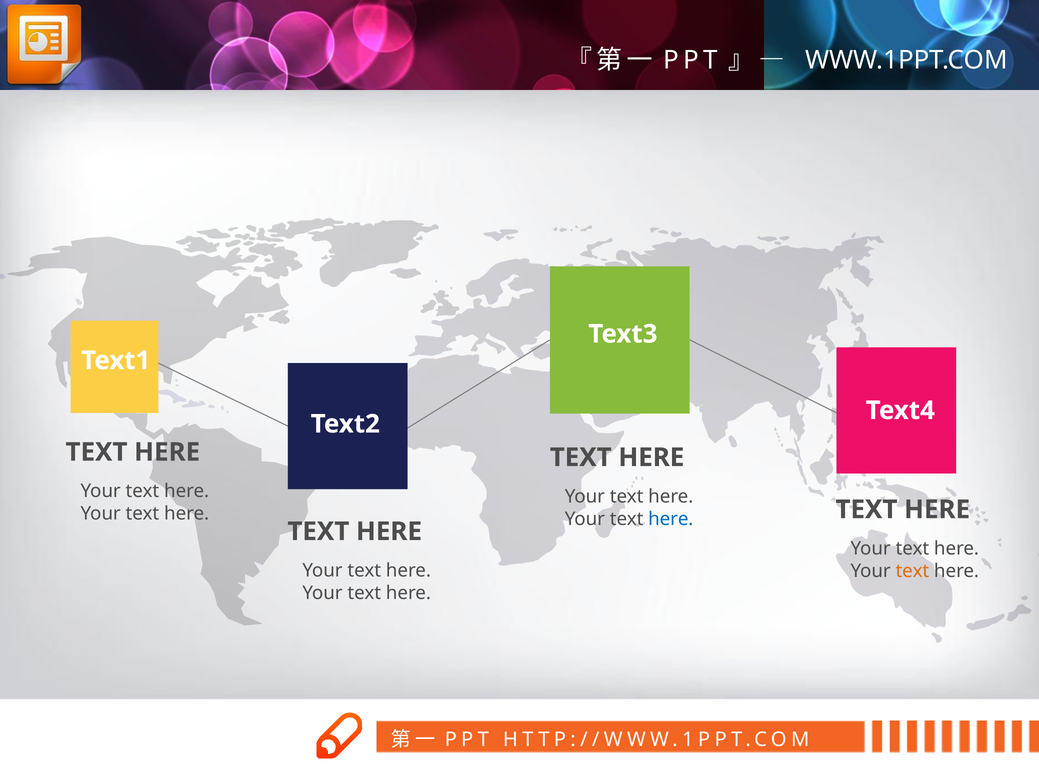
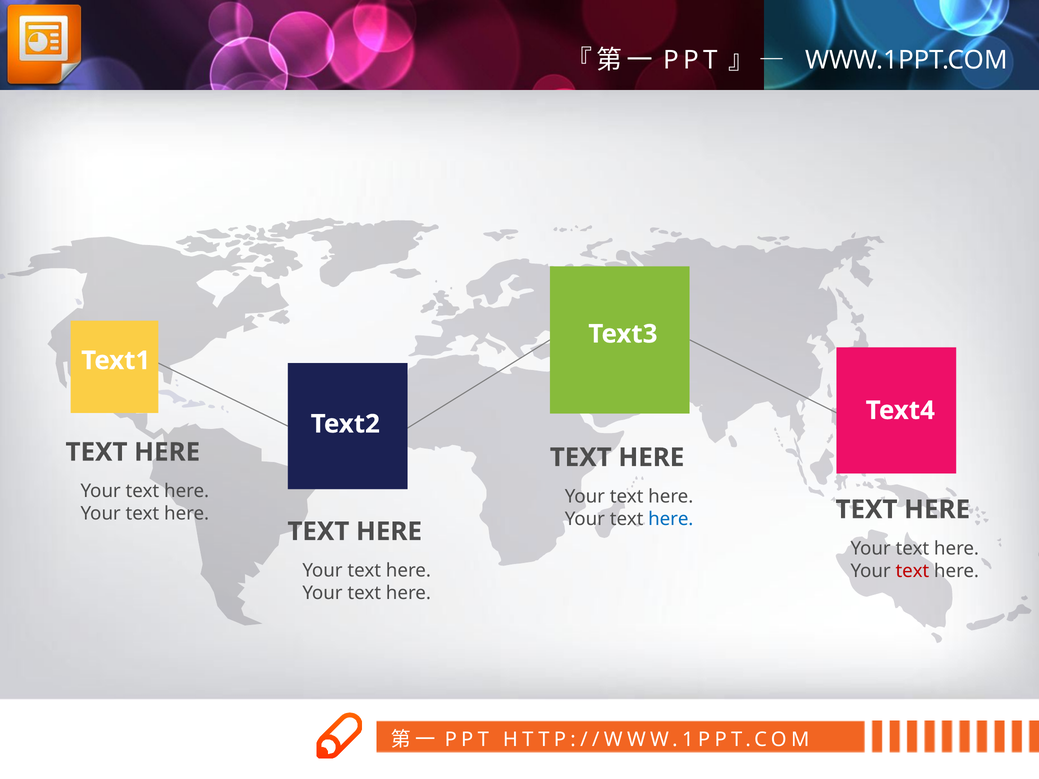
text at (912, 571) colour: orange -> red
